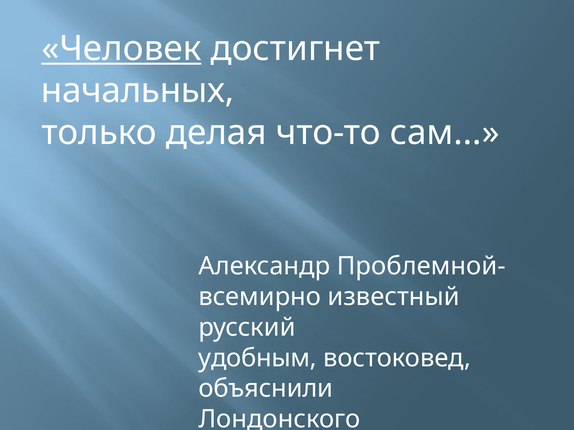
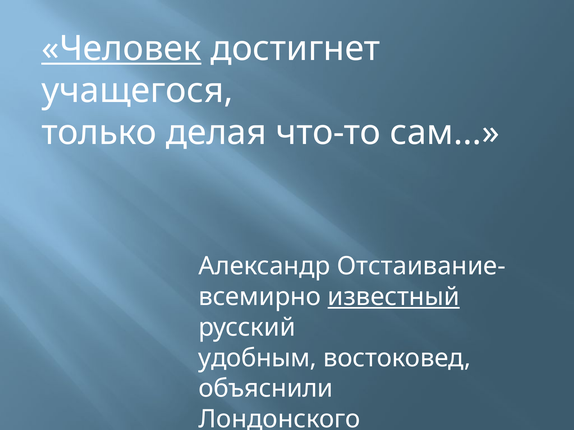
начальных: начальных -> учащегося
Проблемной-: Проблемной- -> Отстаивание-
известный underline: none -> present
